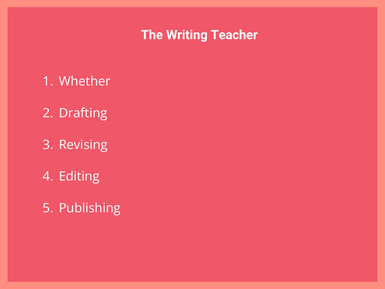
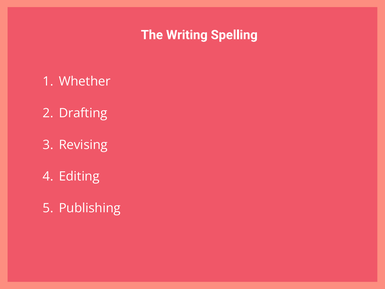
Teacher: Teacher -> Spelling
